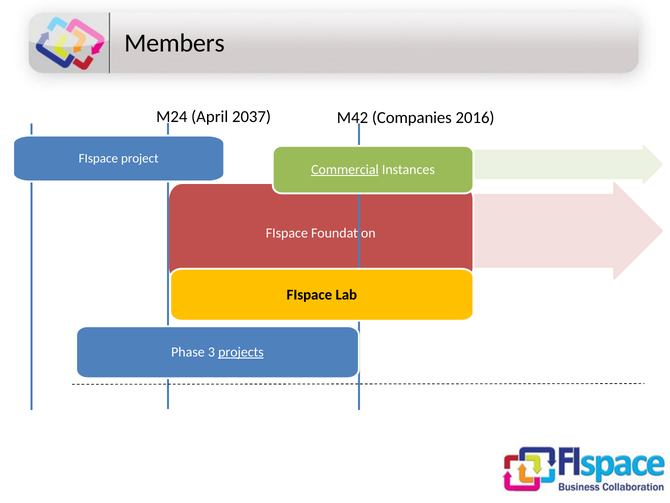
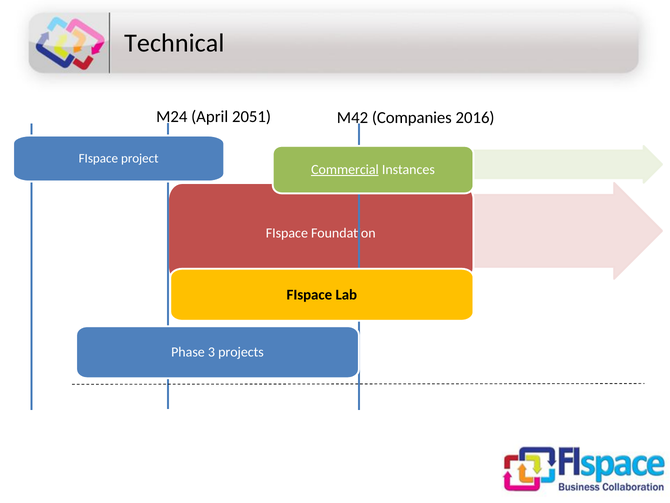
Members: Members -> Technical
2037: 2037 -> 2051
projects underline: present -> none
